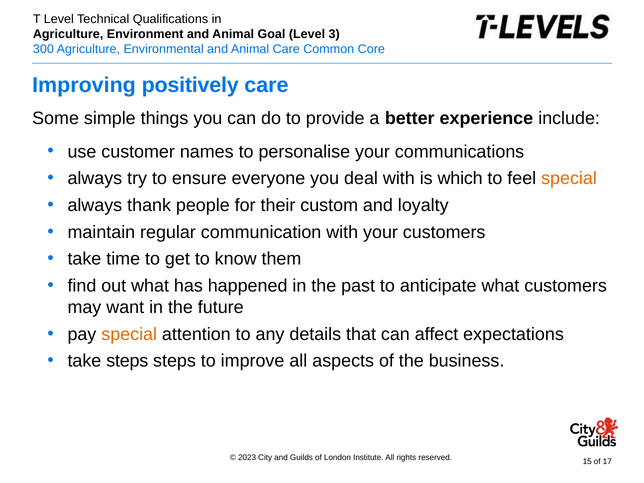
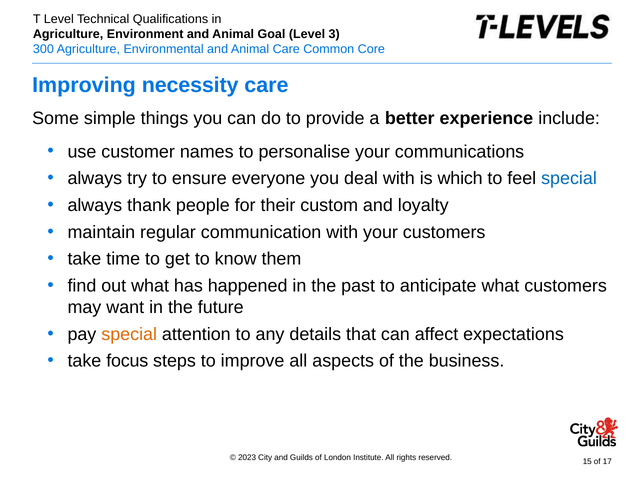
positively: positively -> necessity
special at (569, 178) colour: orange -> blue
take steps: steps -> focus
